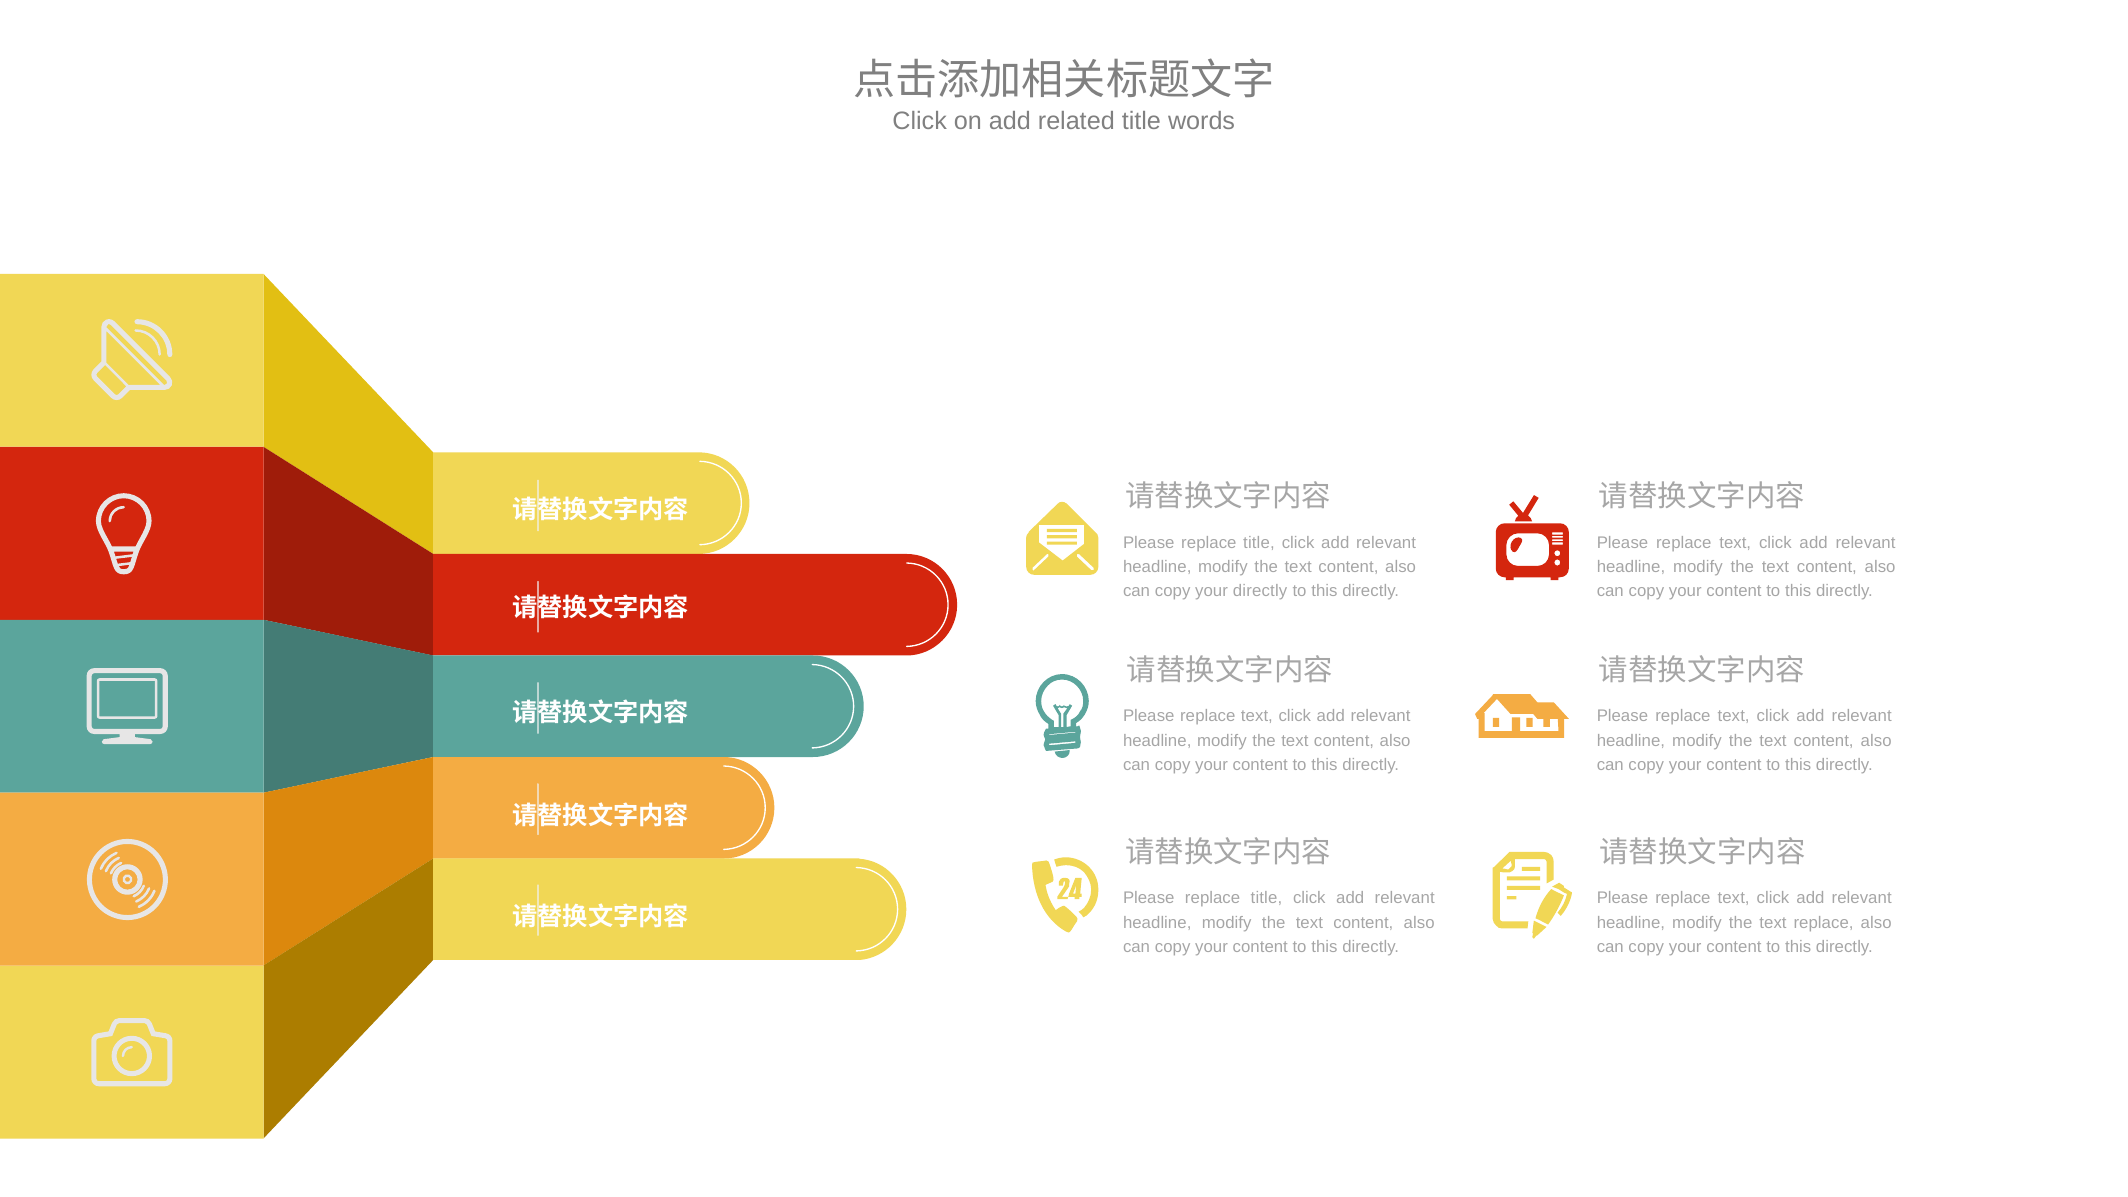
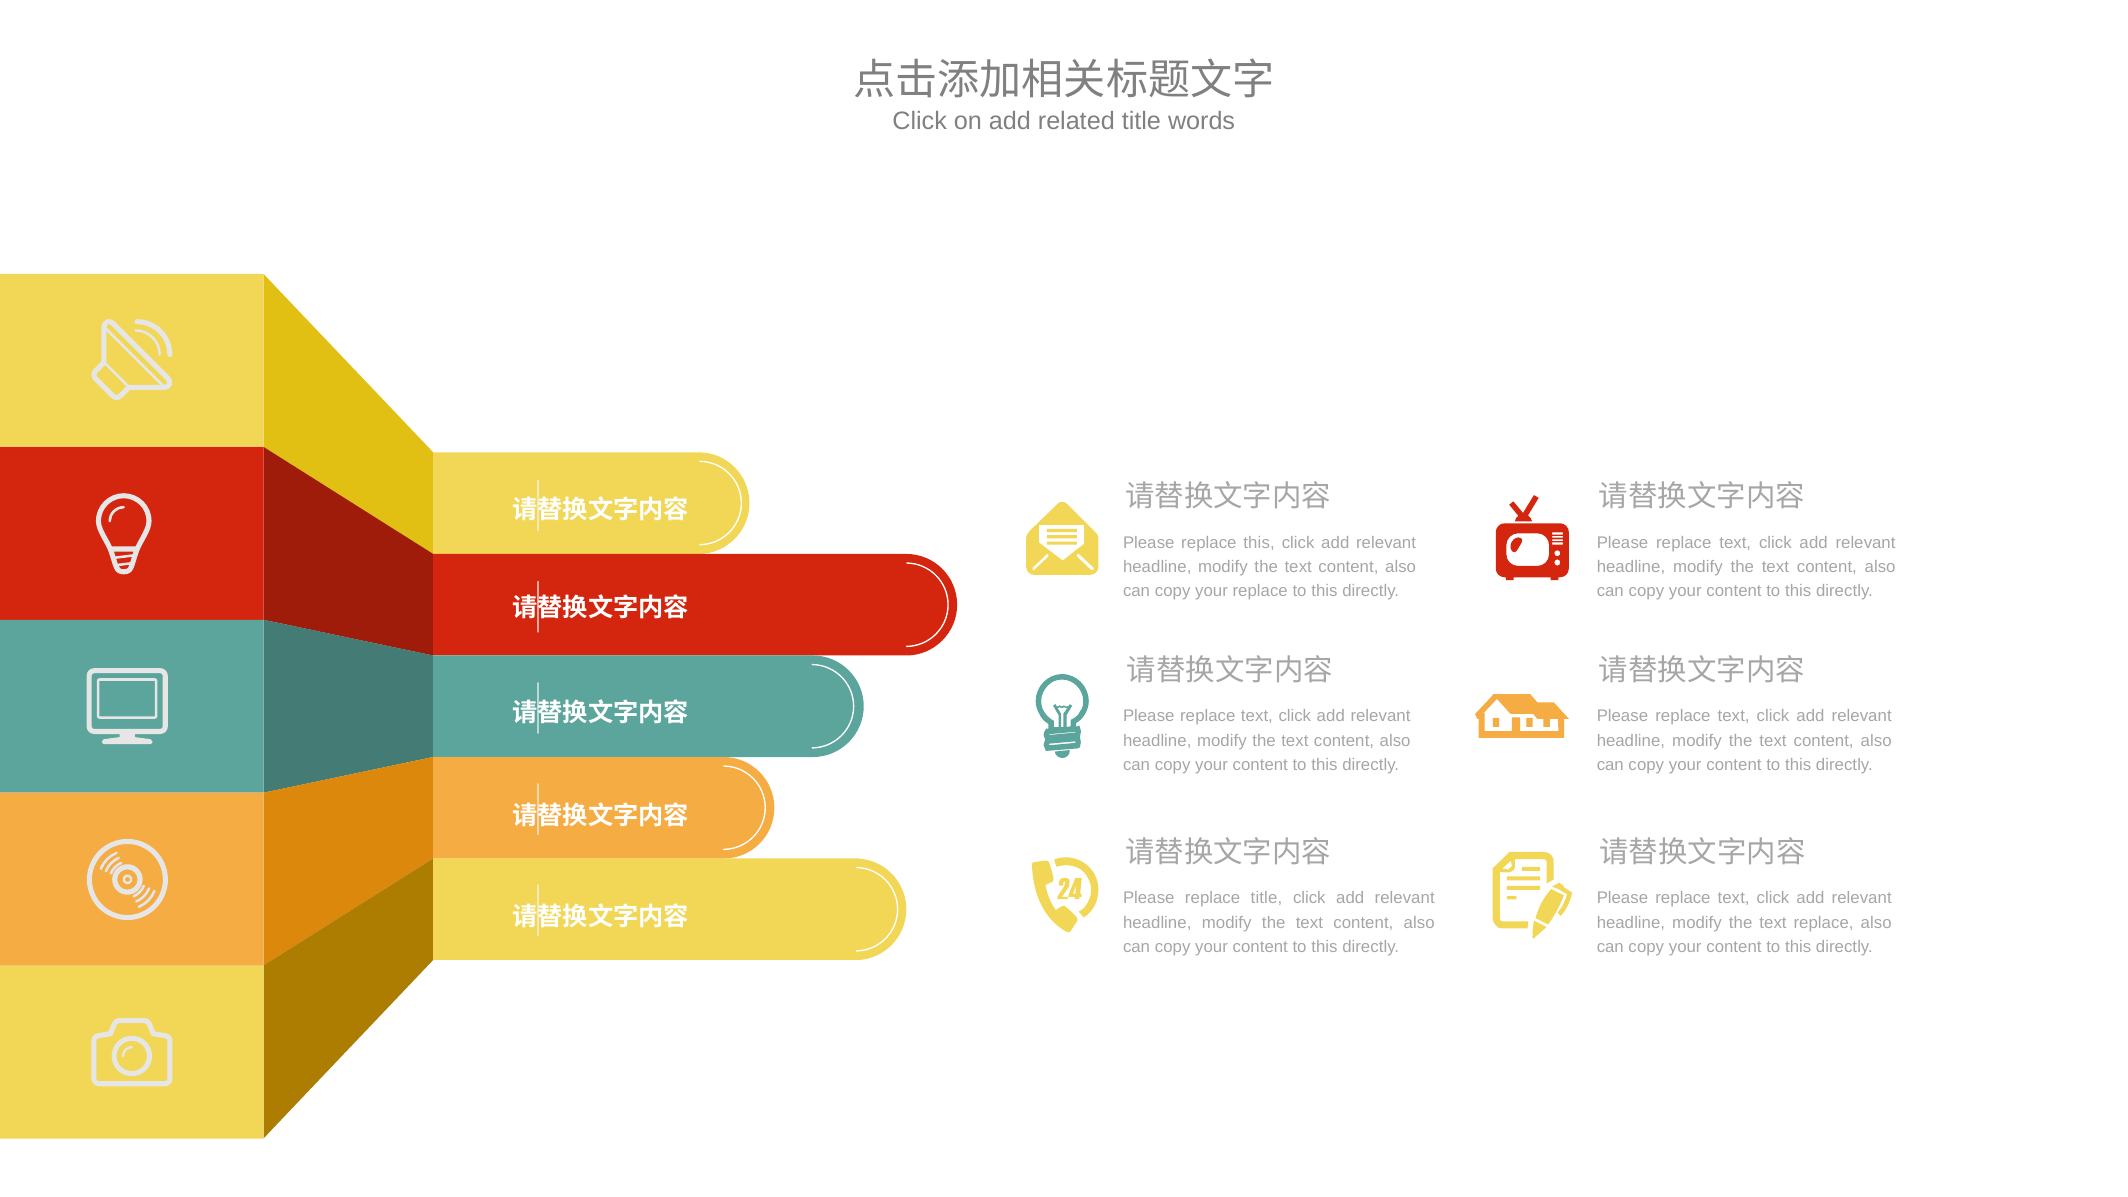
title at (1259, 543): title -> this
your directly: directly -> replace
